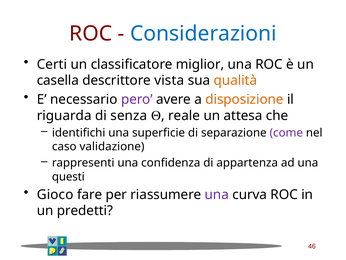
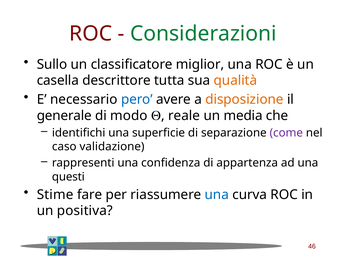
Considerazioni colour: blue -> green
Certi: Certi -> Sullo
vista: vista -> tutta
pero colour: purple -> blue
riguarda: riguarda -> generale
senza: senza -> modo
attesa: attesa -> media
Gioco: Gioco -> Stime
una at (217, 194) colour: purple -> blue
predetti: predetti -> positiva
